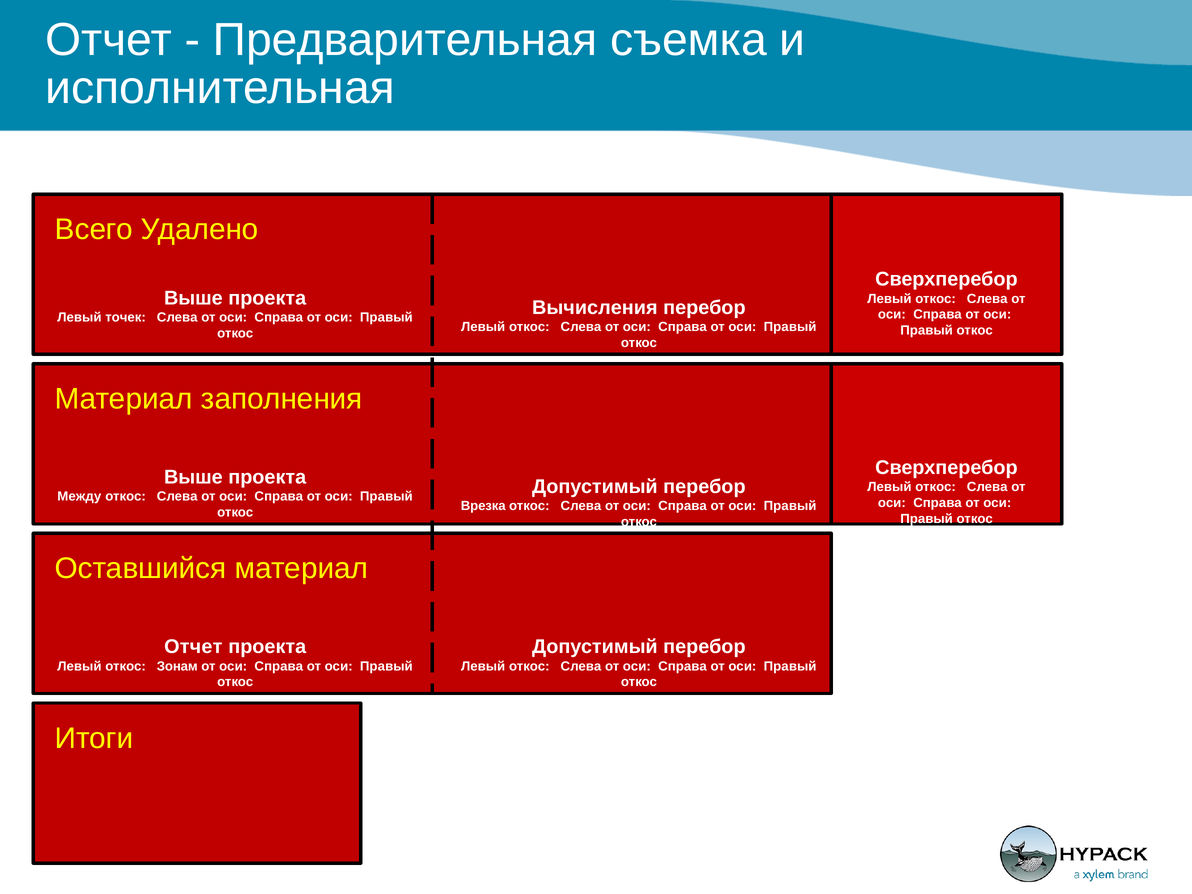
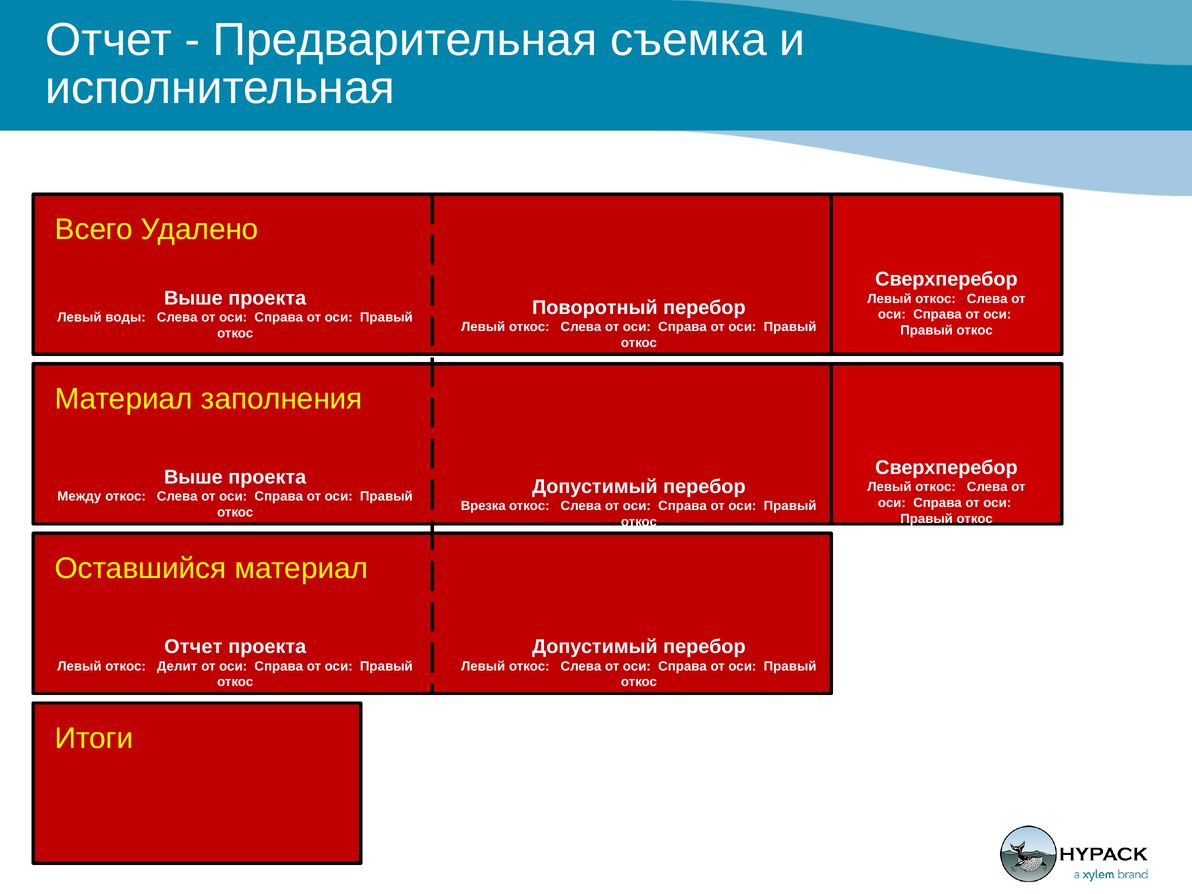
Вычисления: Вычисления -> Поворотный
точек: точек -> воды
Зонам: Зонам -> Делит
